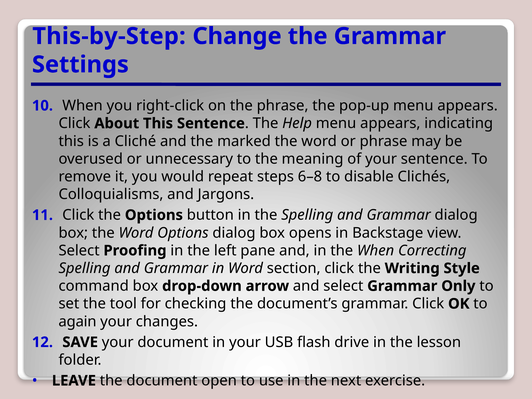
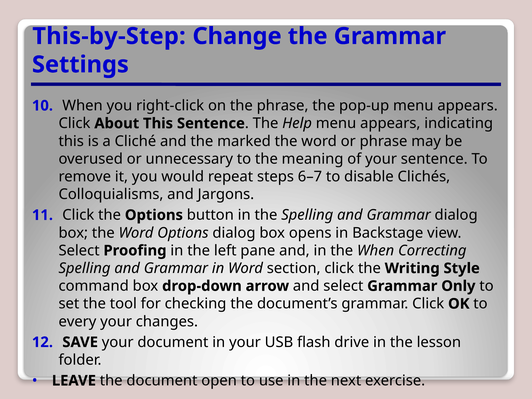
6–8: 6–8 -> 6–7
again: again -> every
